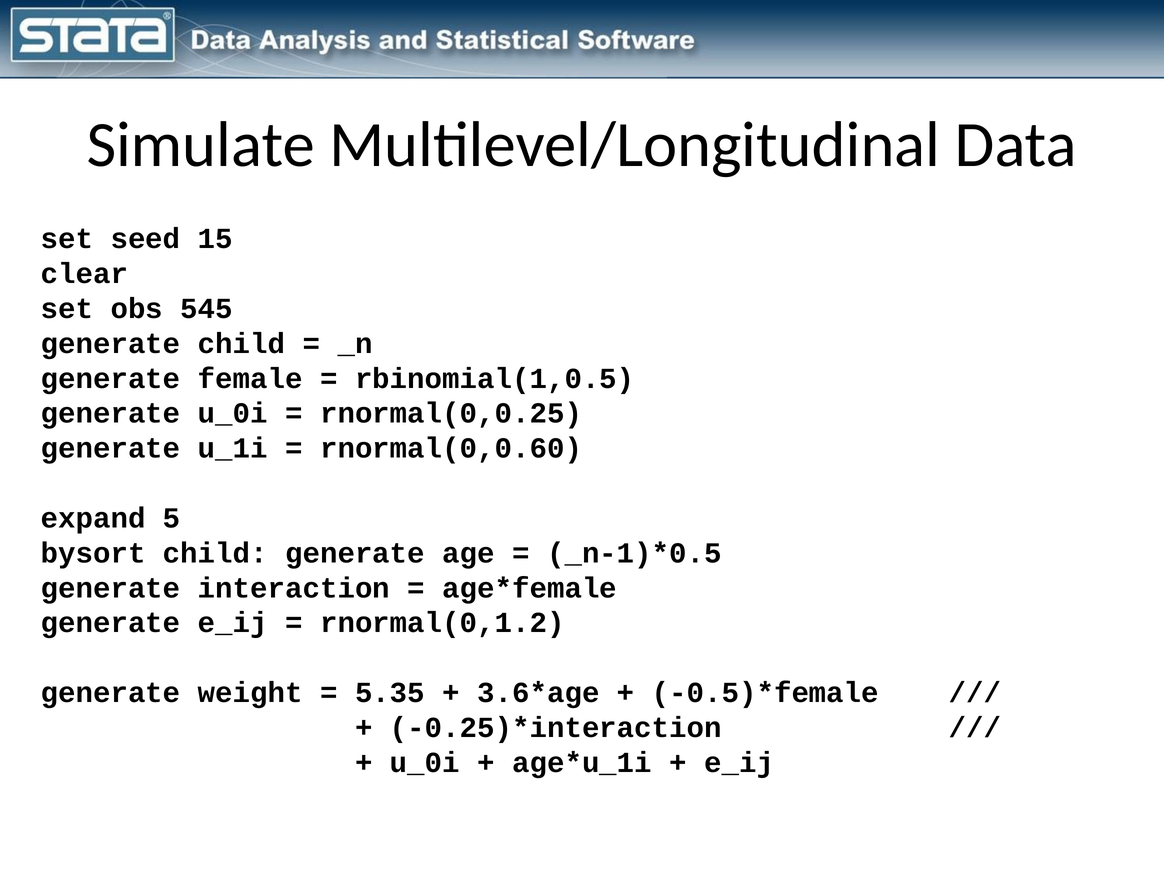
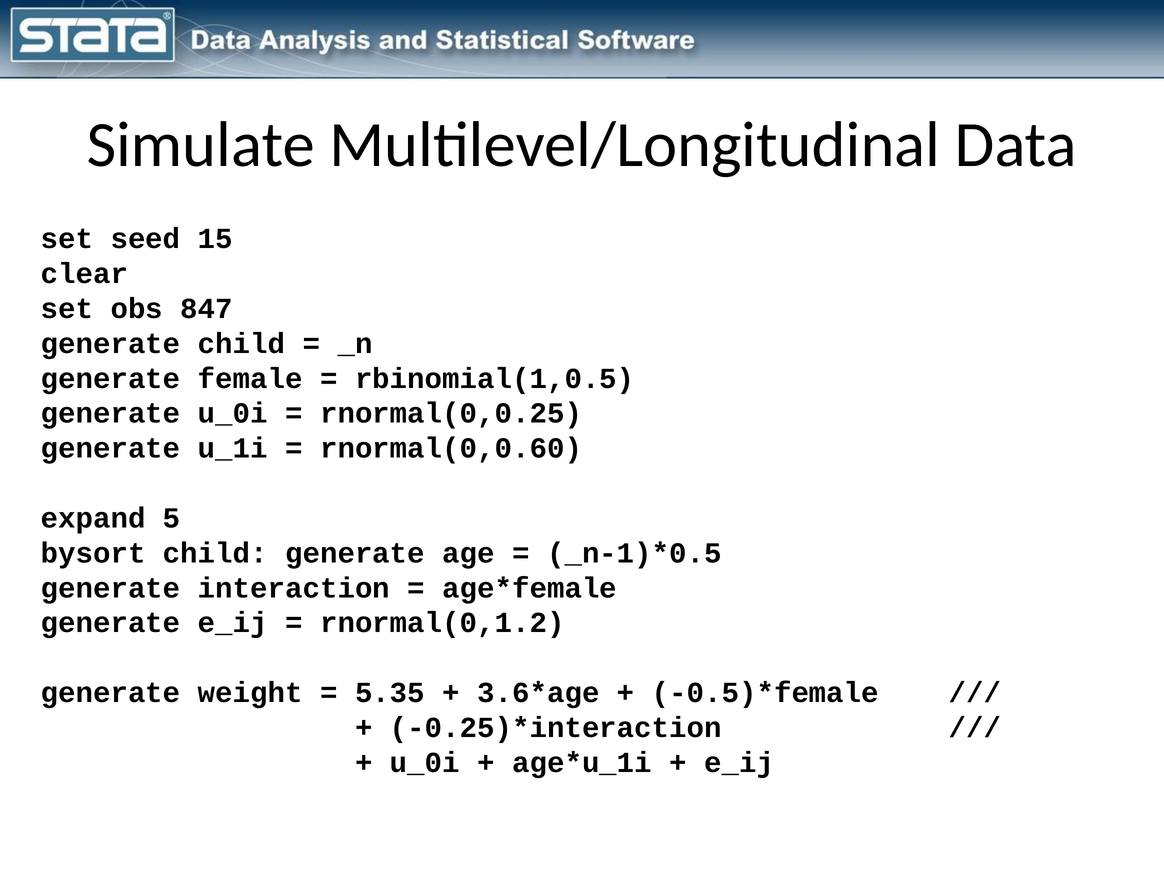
545: 545 -> 847
